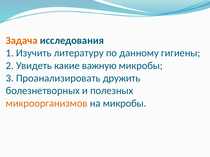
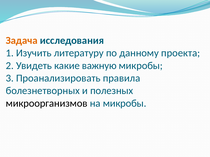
гигиены: гигиены -> проекта
дружить: дружить -> правила
микроорганизмов colour: orange -> black
